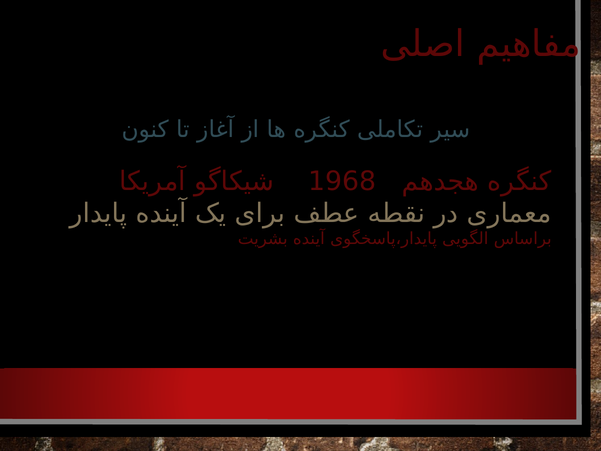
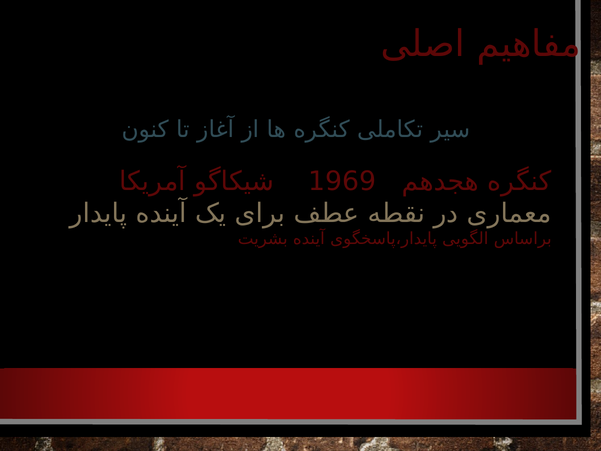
1968: 1968 -> 1969
